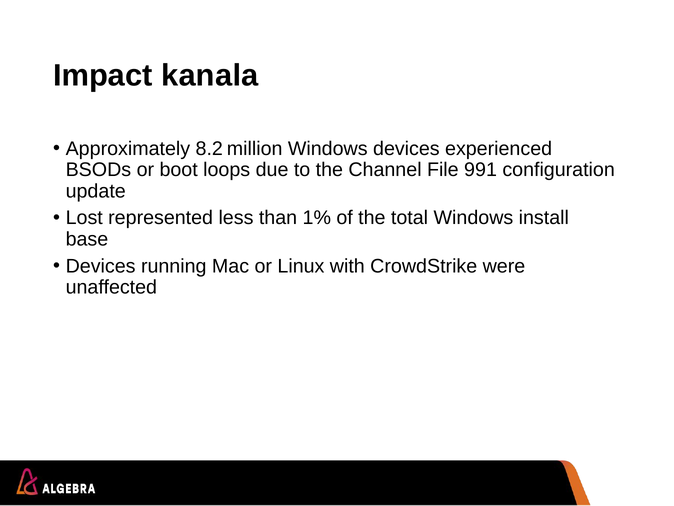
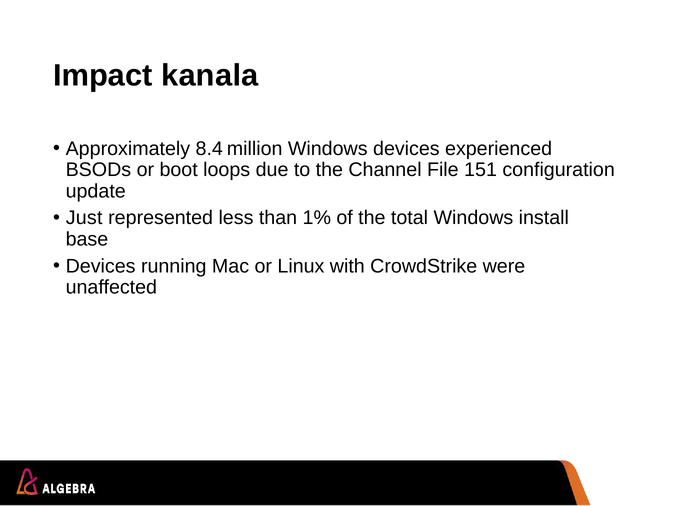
8.2: 8.2 -> 8.4
991: 991 -> 151
Lost: Lost -> Just
